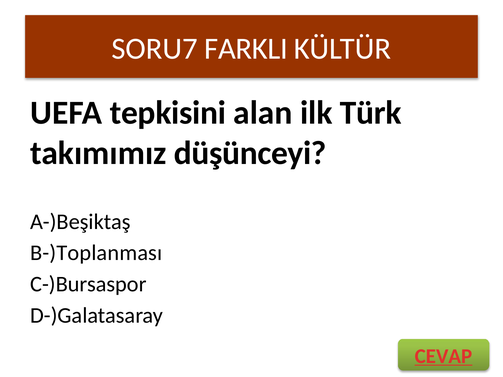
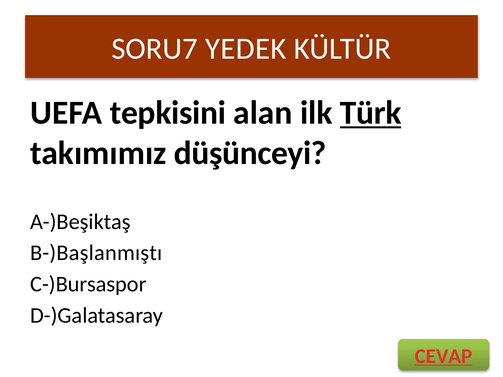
FARKLI: FARKLI -> YEDEK
Türk underline: none -> present
B-)Toplanması: B-)Toplanması -> B-)Başlanmıştı
